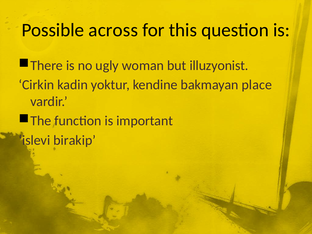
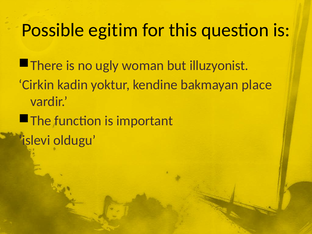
across: across -> egitim
birakip: birakip -> oldugu
